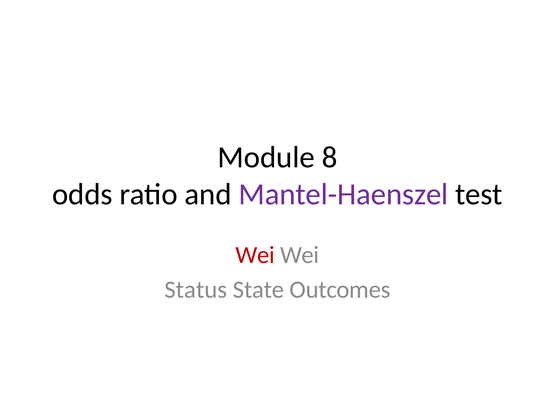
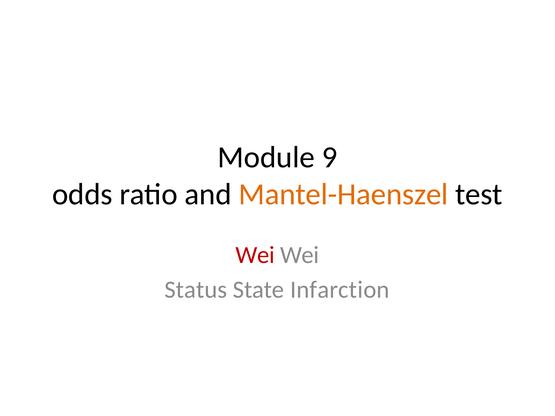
8: 8 -> 9
Mantel-Haenszel colour: purple -> orange
Outcomes: Outcomes -> Infarction
